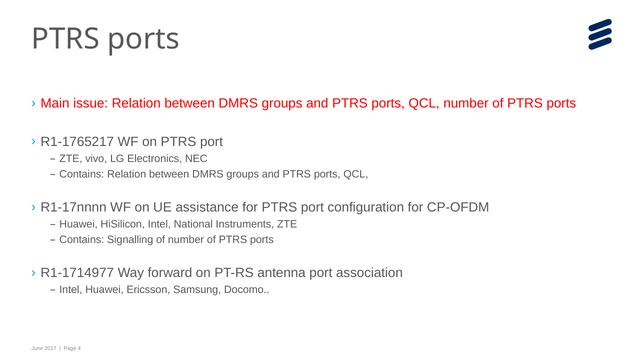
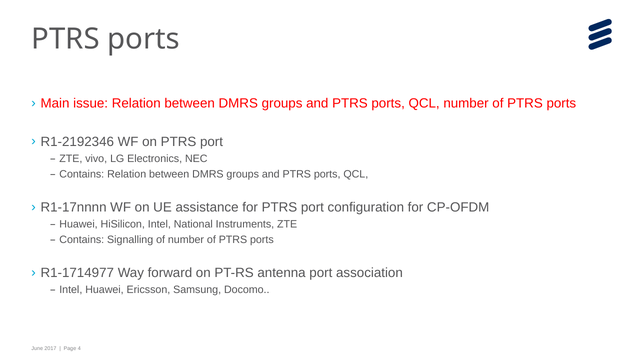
R1-1765217: R1-1765217 -> R1-2192346
